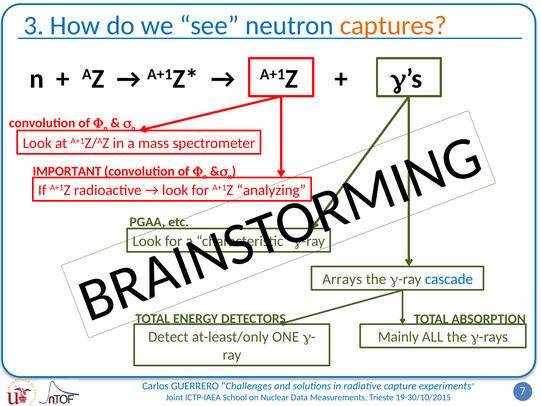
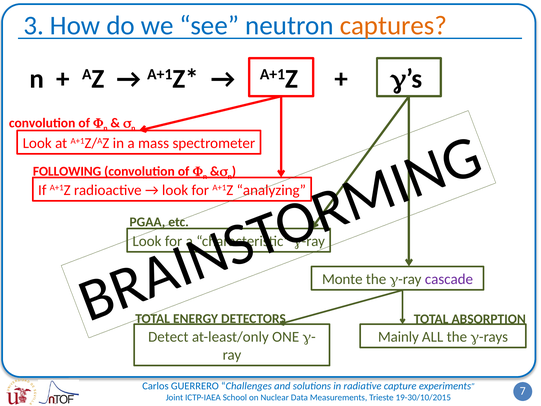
IMPORTANT: IMPORTANT -> FOLLOWING
Arrays: Arrays -> Monte
cascade colour: blue -> purple
